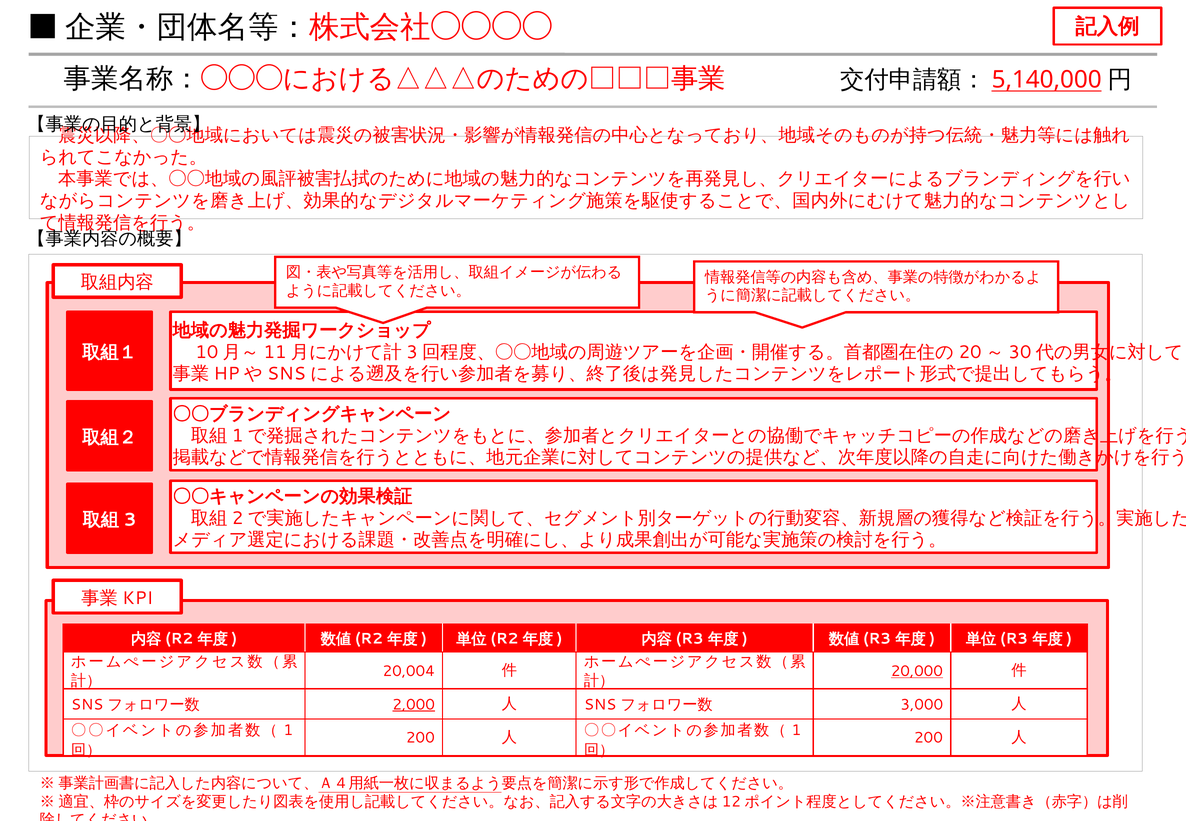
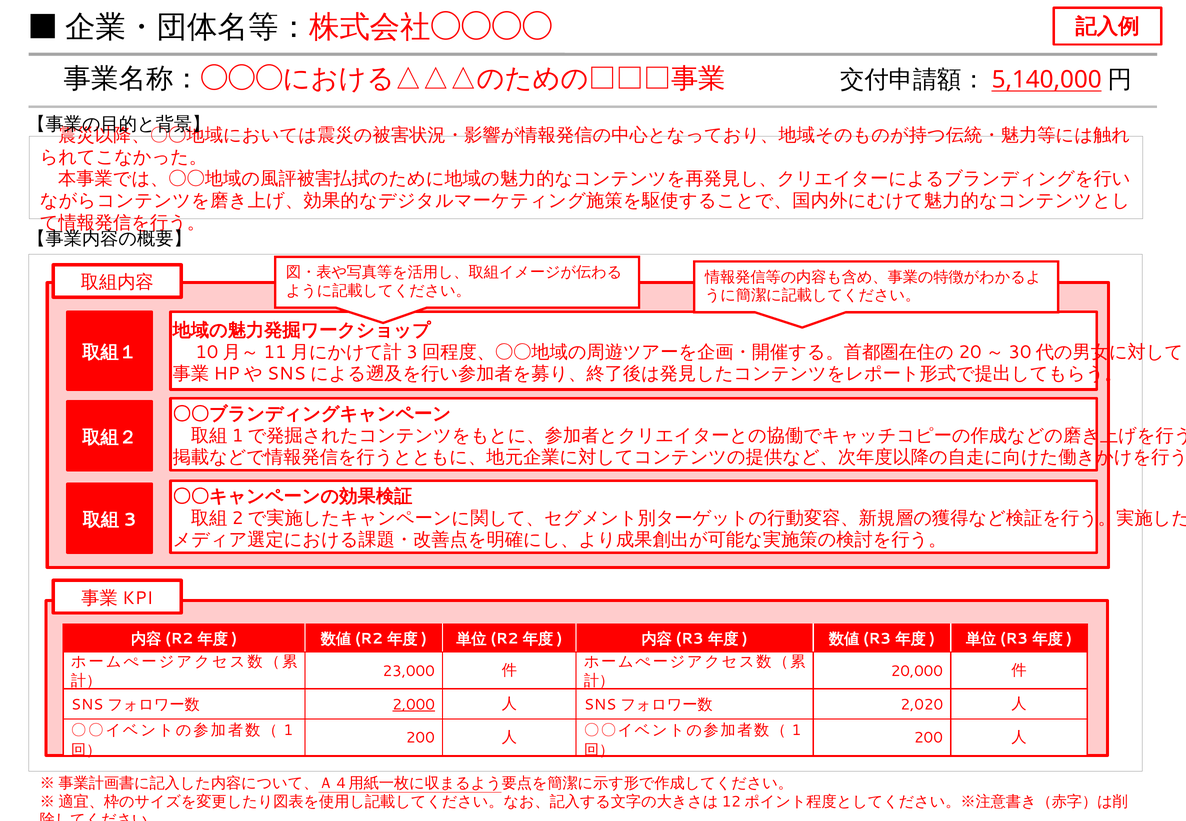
20,004: 20,004 -> 23,000
20,000 underline: present -> none
3,000: 3,000 -> 2,020
